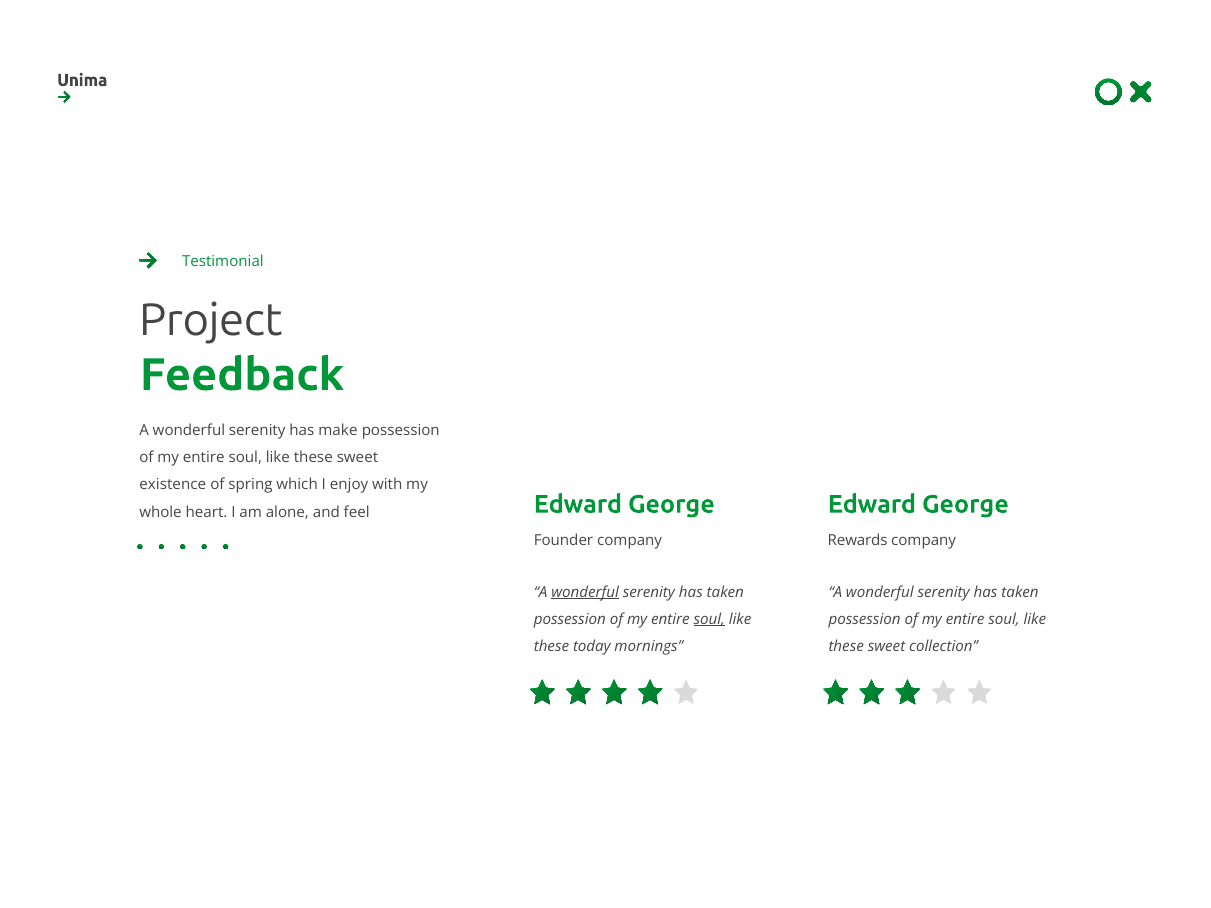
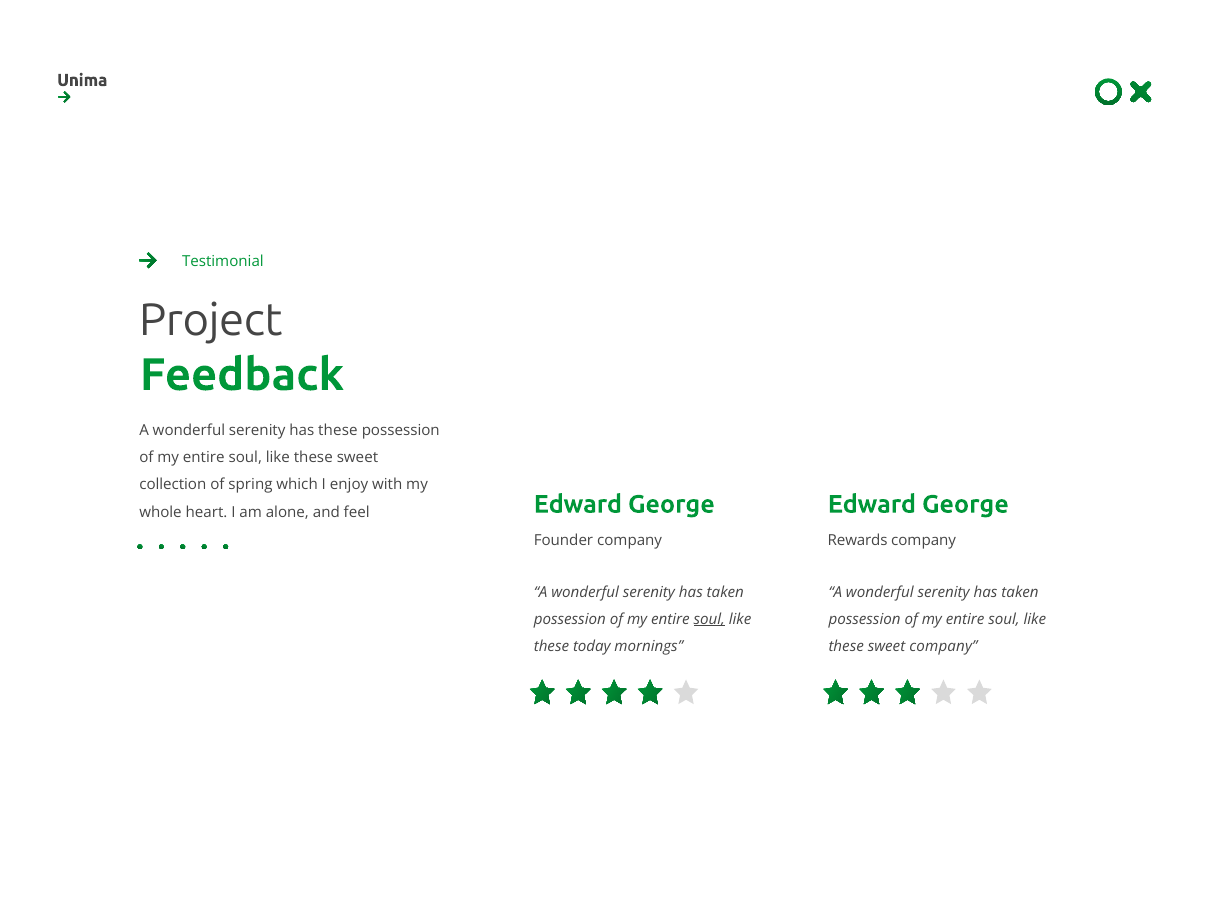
has make: make -> these
existence: existence -> collection
wonderful at (585, 592) underline: present -> none
sweet collection: collection -> company
